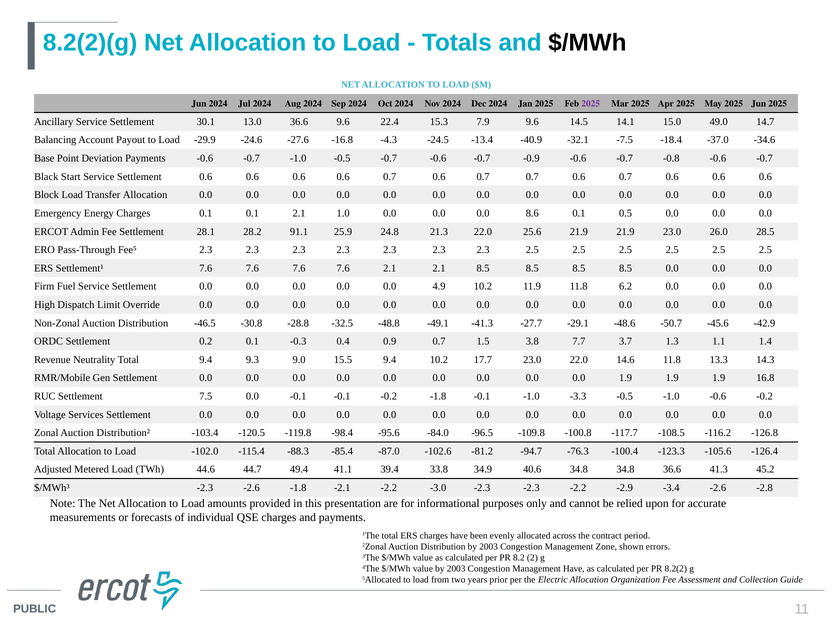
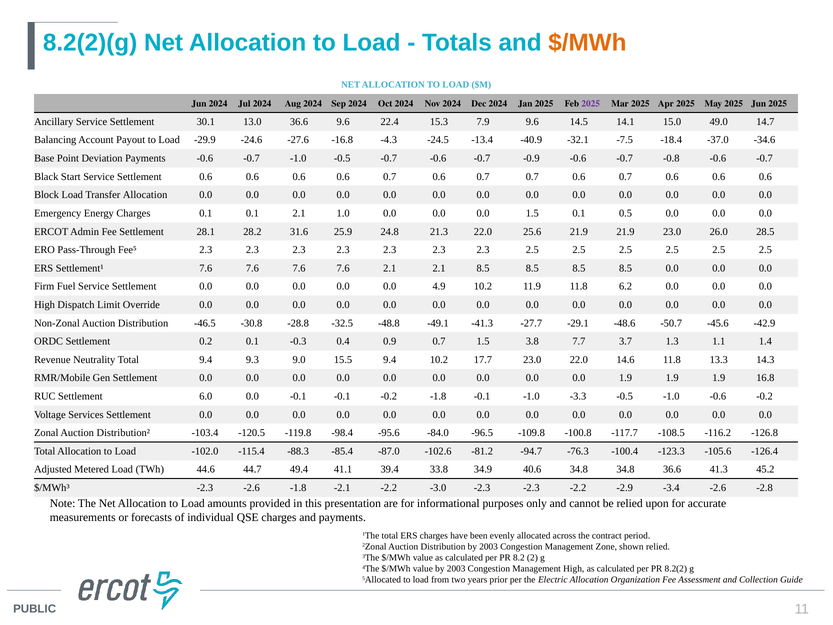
$/MWh at (587, 43) colour: black -> orange
0.0 8.6: 8.6 -> 1.5
91.1: 91.1 -> 31.6
7.5: 7.5 -> 6.0
shown errors: errors -> relied
Management Have: Have -> High
